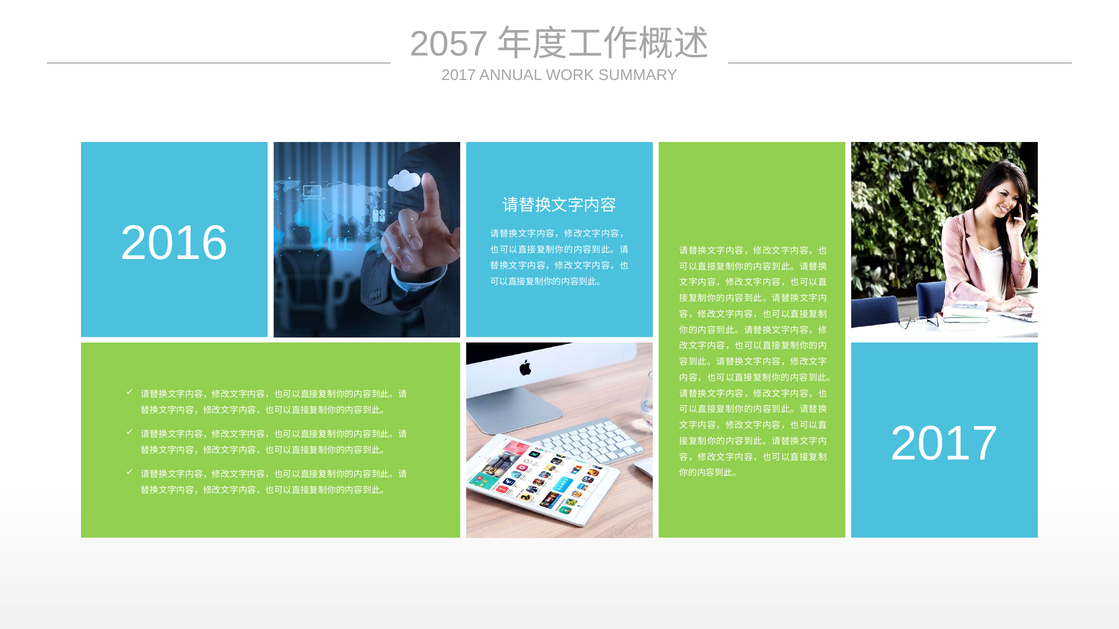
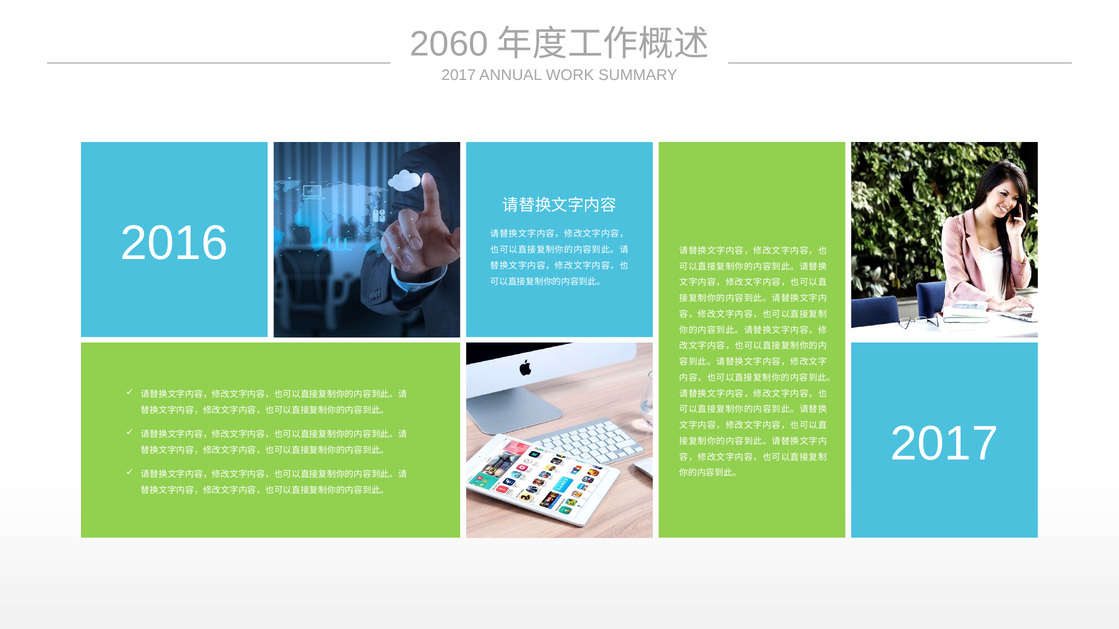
2057: 2057 -> 2060
